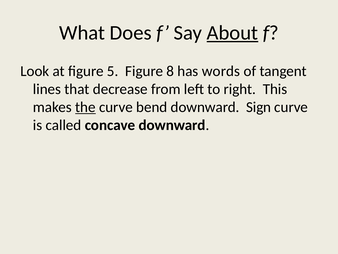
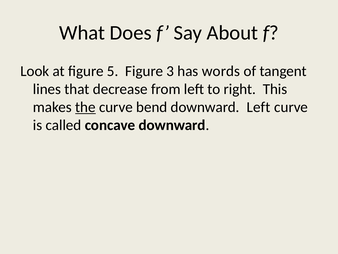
About underline: present -> none
8: 8 -> 3
downward Sign: Sign -> Left
